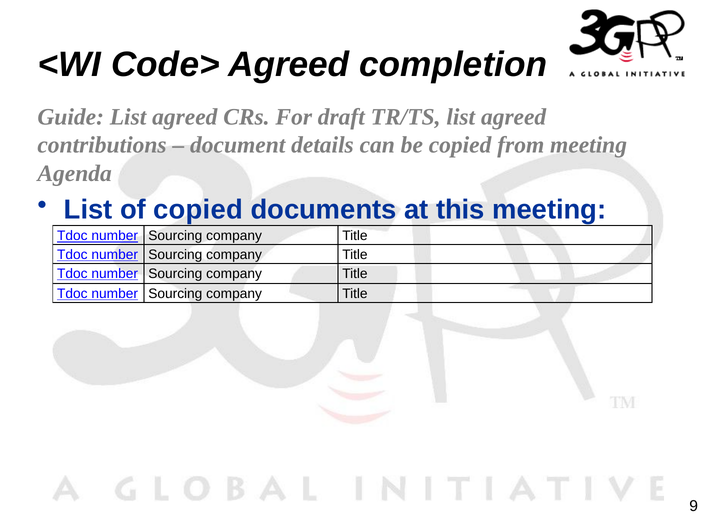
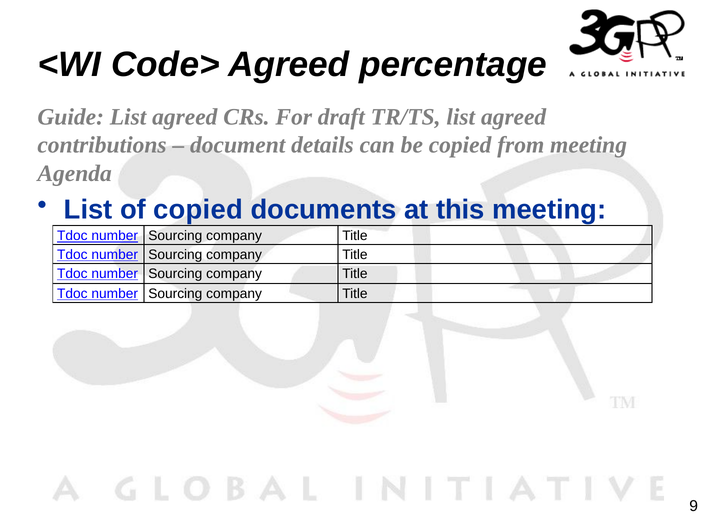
completion: completion -> percentage
